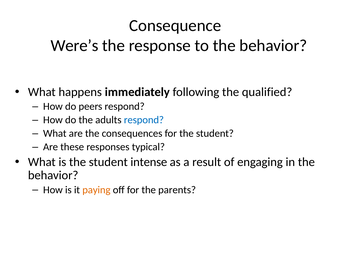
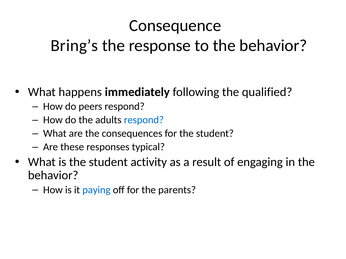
Were’s: Were’s -> Bring’s
intense: intense -> activity
paying colour: orange -> blue
